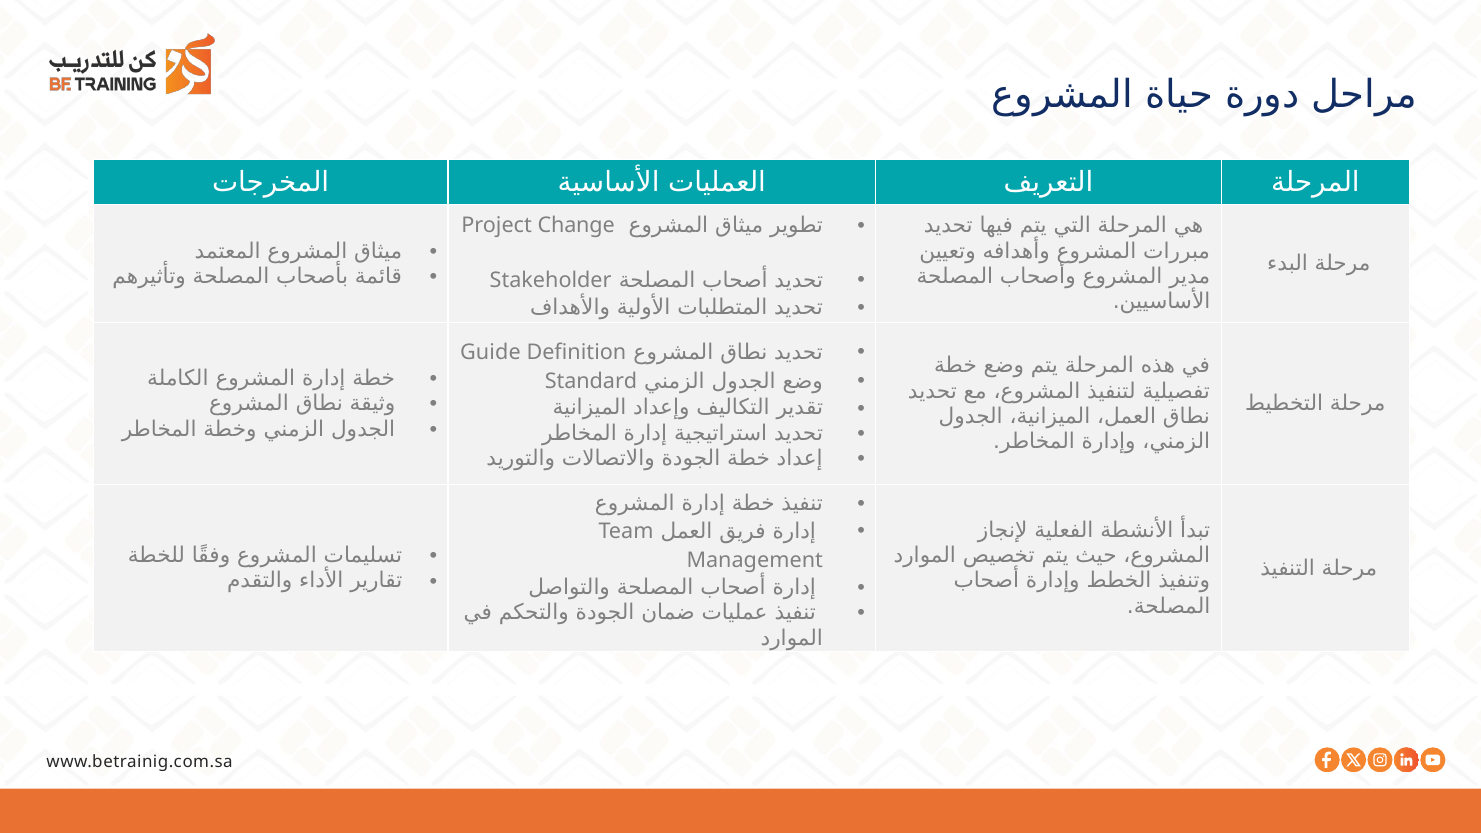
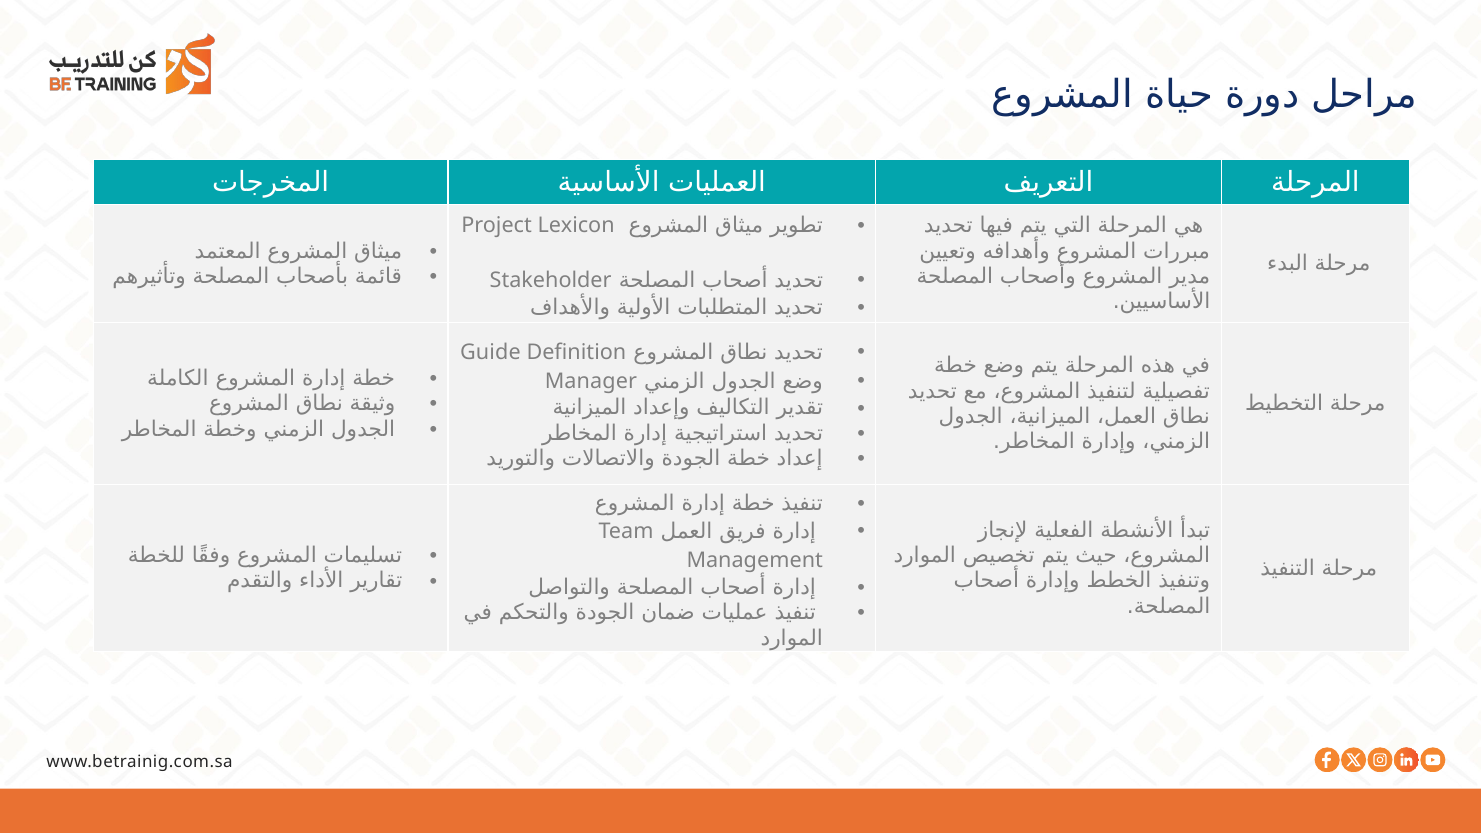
Change: Change -> Lexicon
Standard: Standard -> Manager
